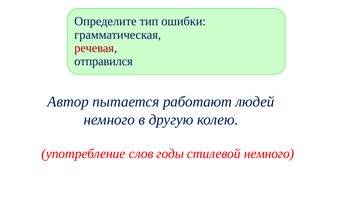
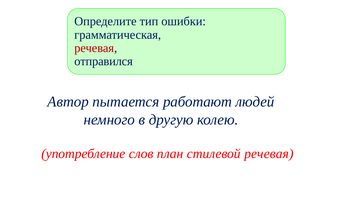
годы: годы -> план
стилевой немного: немного -> речевая
